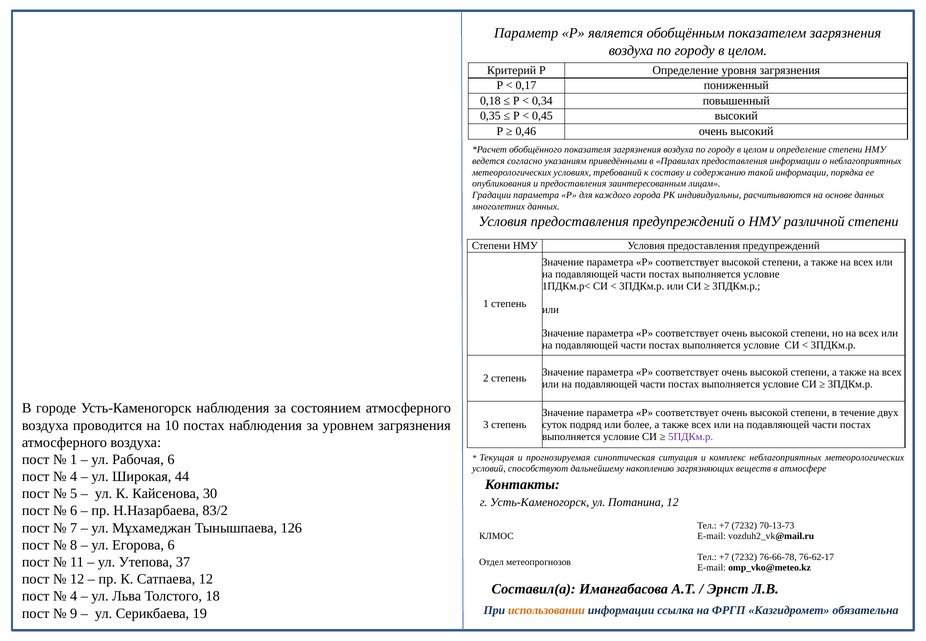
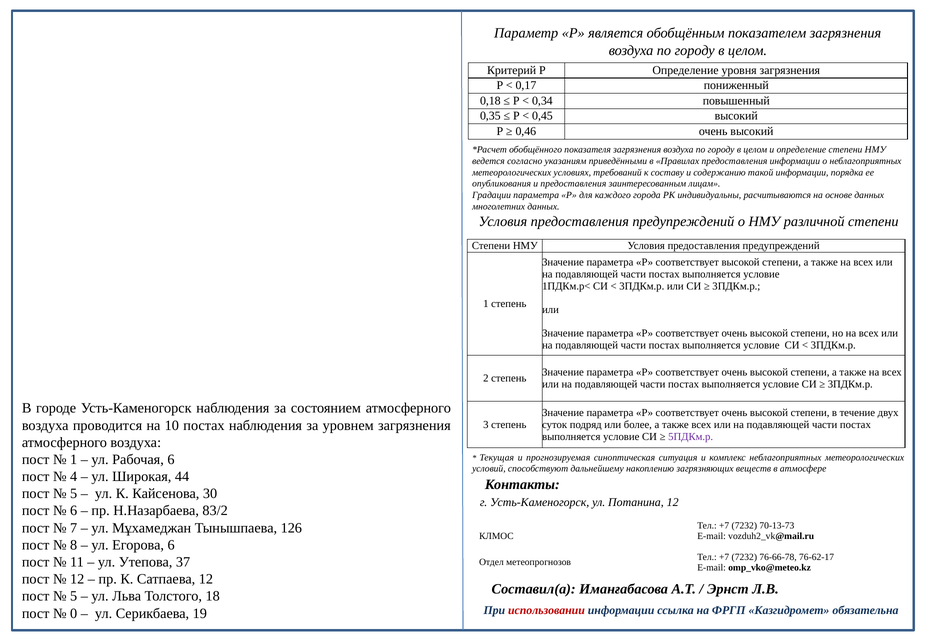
4 at (74, 596): 4 -> 5
использовании colour: orange -> red
9: 9 -> 0
